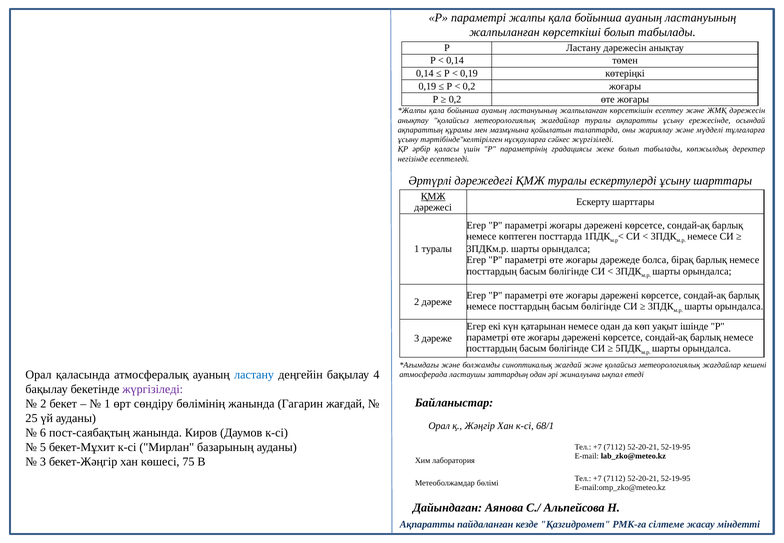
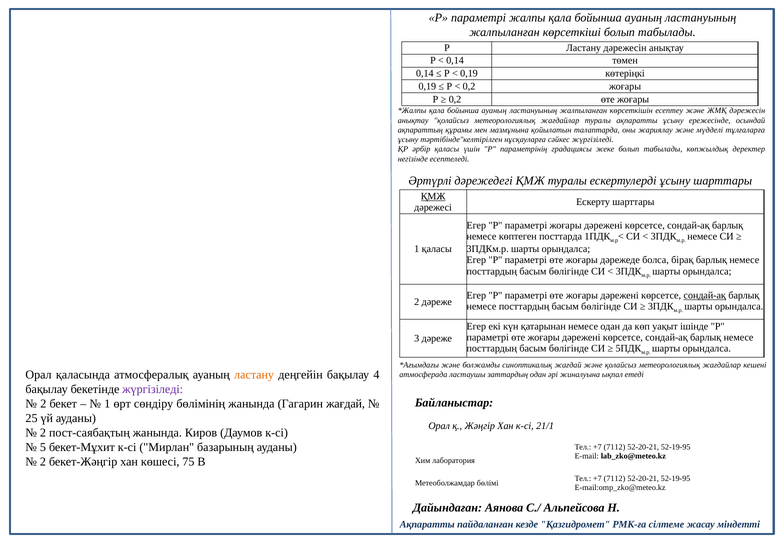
1 туралы: туралы -> қаласы
сондай-ақ at (705, 295) underline: none -> present
ластану at (254, 375) colour: blue -> orange
68/1: 68/1 -> 21/1
6 at (43, 433): 6 -> 2
3 at (43, 462): 3 -> 2
